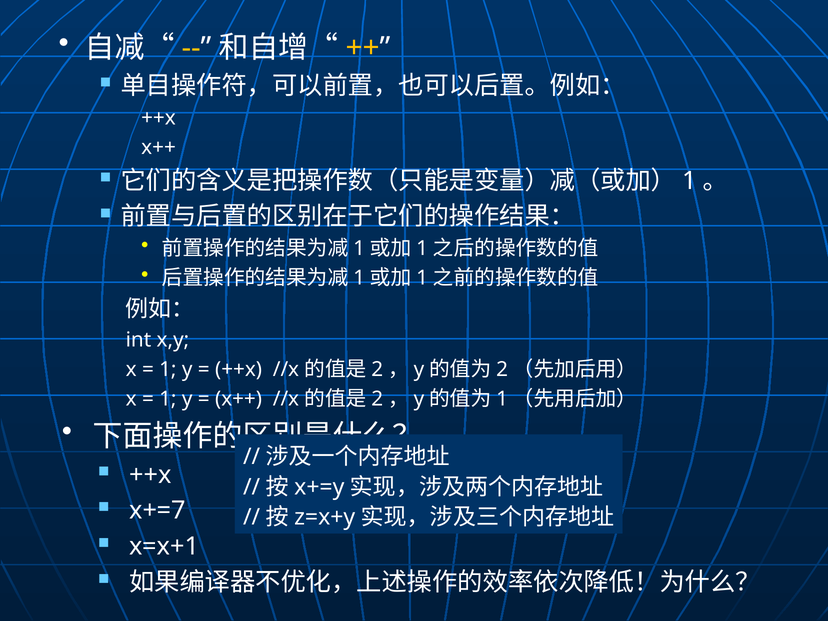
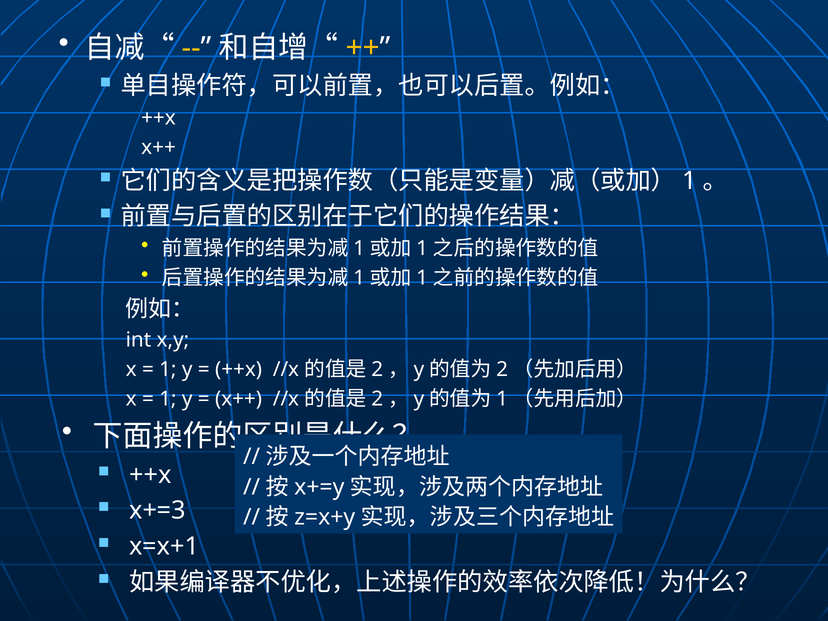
x+=7: x+=7 -> x+=3
